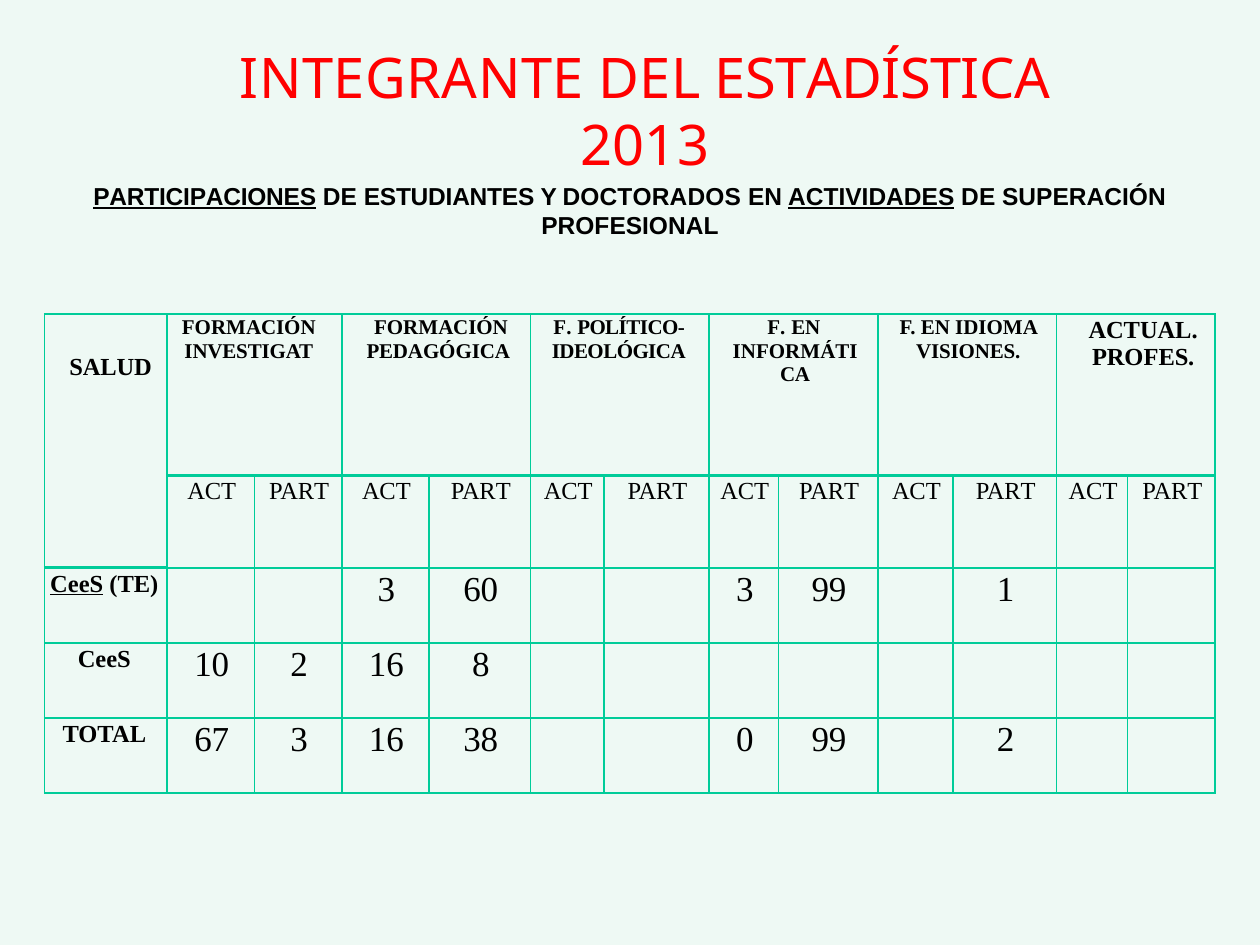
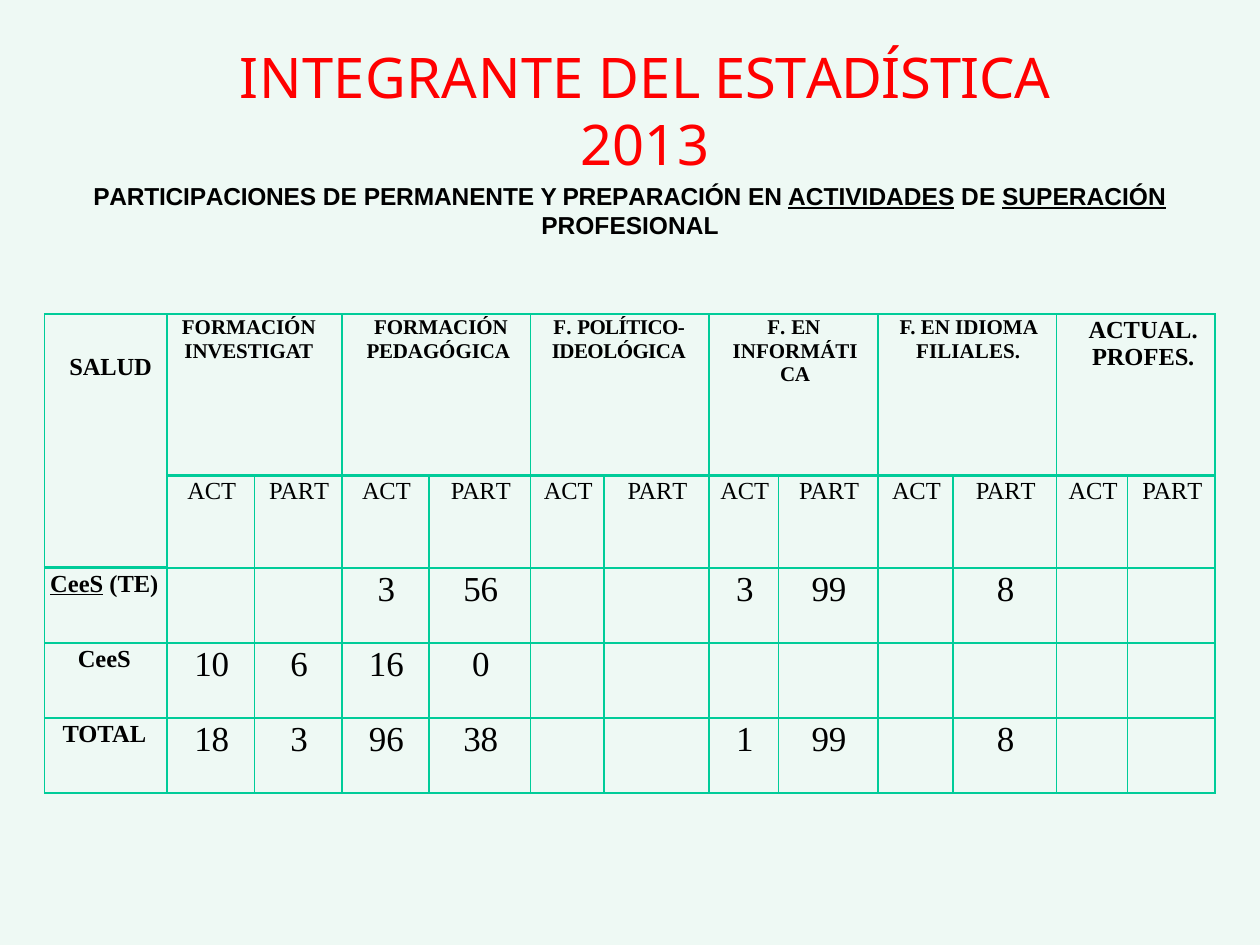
PARTICIPACIONES underline: present -> none
ESTUDIANTES: ESTUDIANTES -> PERMANENTE
DOCTORADOS: DOCTORADOS -> PREPARACIÓN
SUPERACIÓN underline: none -> present
VISIONES: VISIONES -> FILIALES
60: 60 -> 56
3 99 1: 1 -> 8
10 2: 2 -> 6
8: 8 -> 0
67: 67 -> 18
3 16: 16 -> 96
0: 0 -> 1
2 at (1006, 740): 2 -> 8
